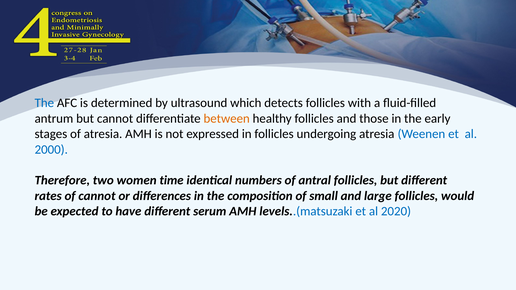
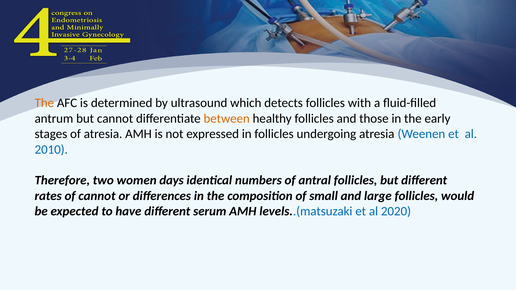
The at (44, 103) colour: blue -> orange
2000: 2000 -> 2010
time: time -> days
